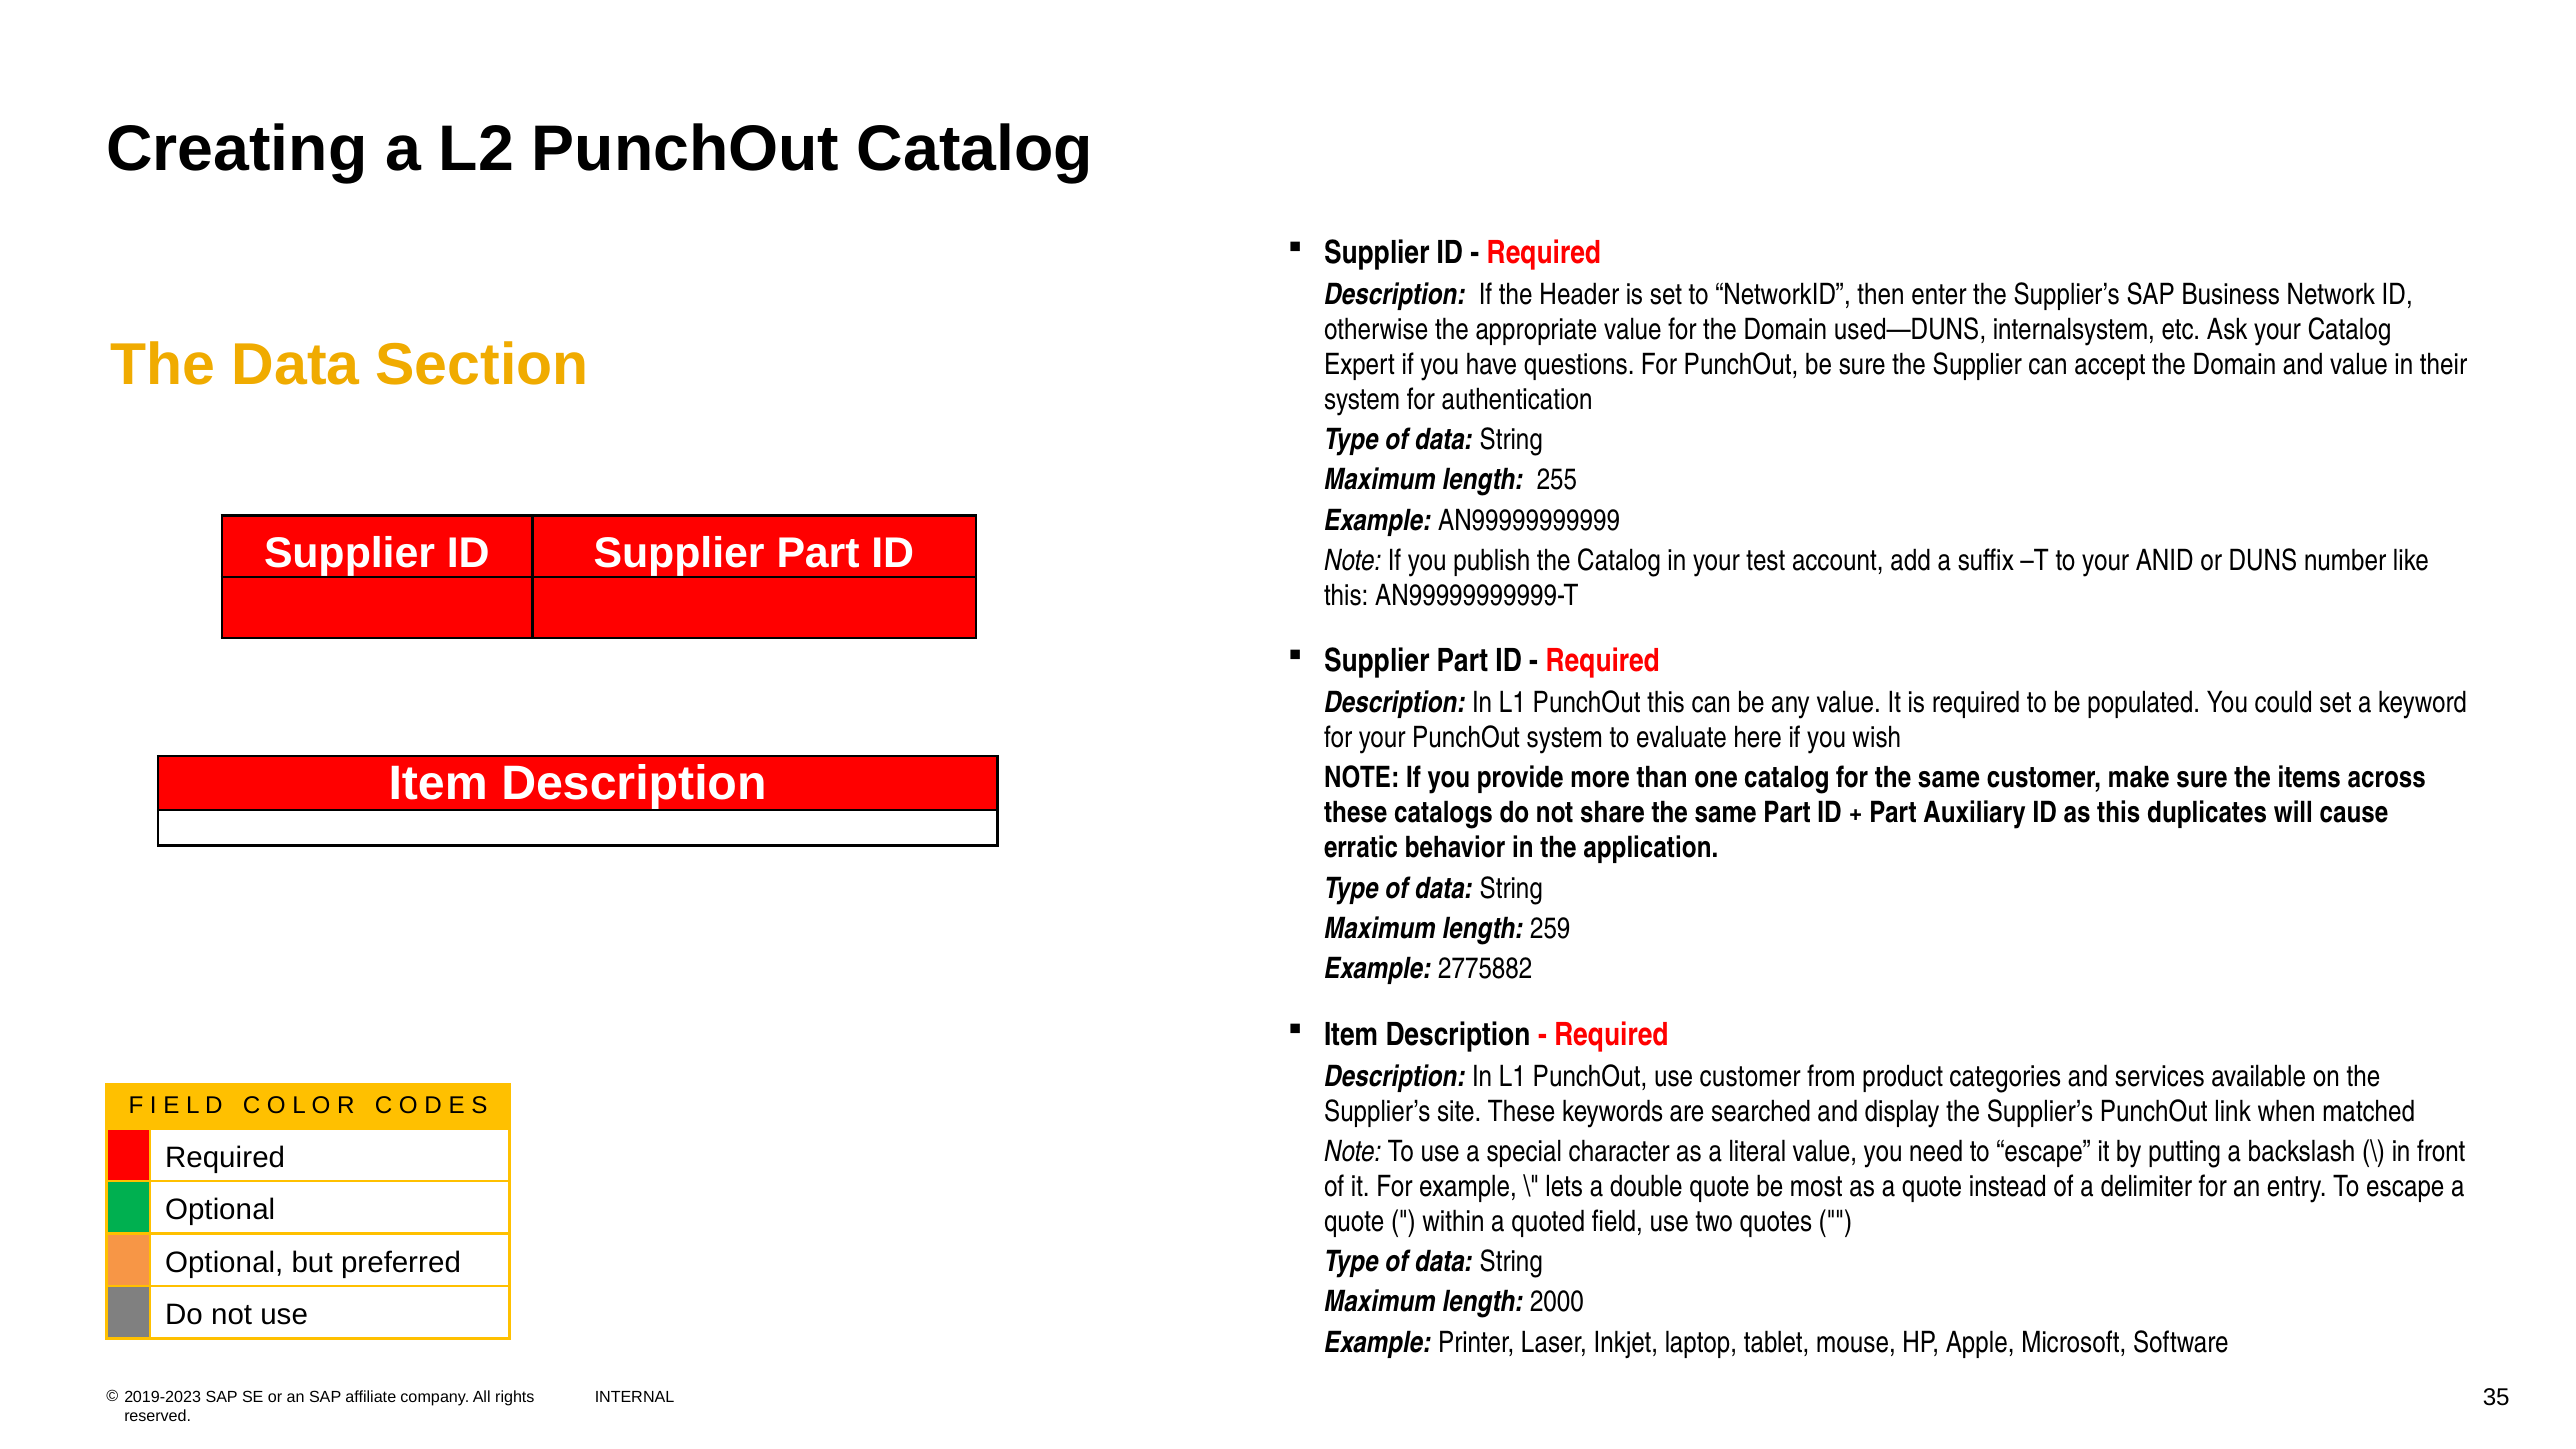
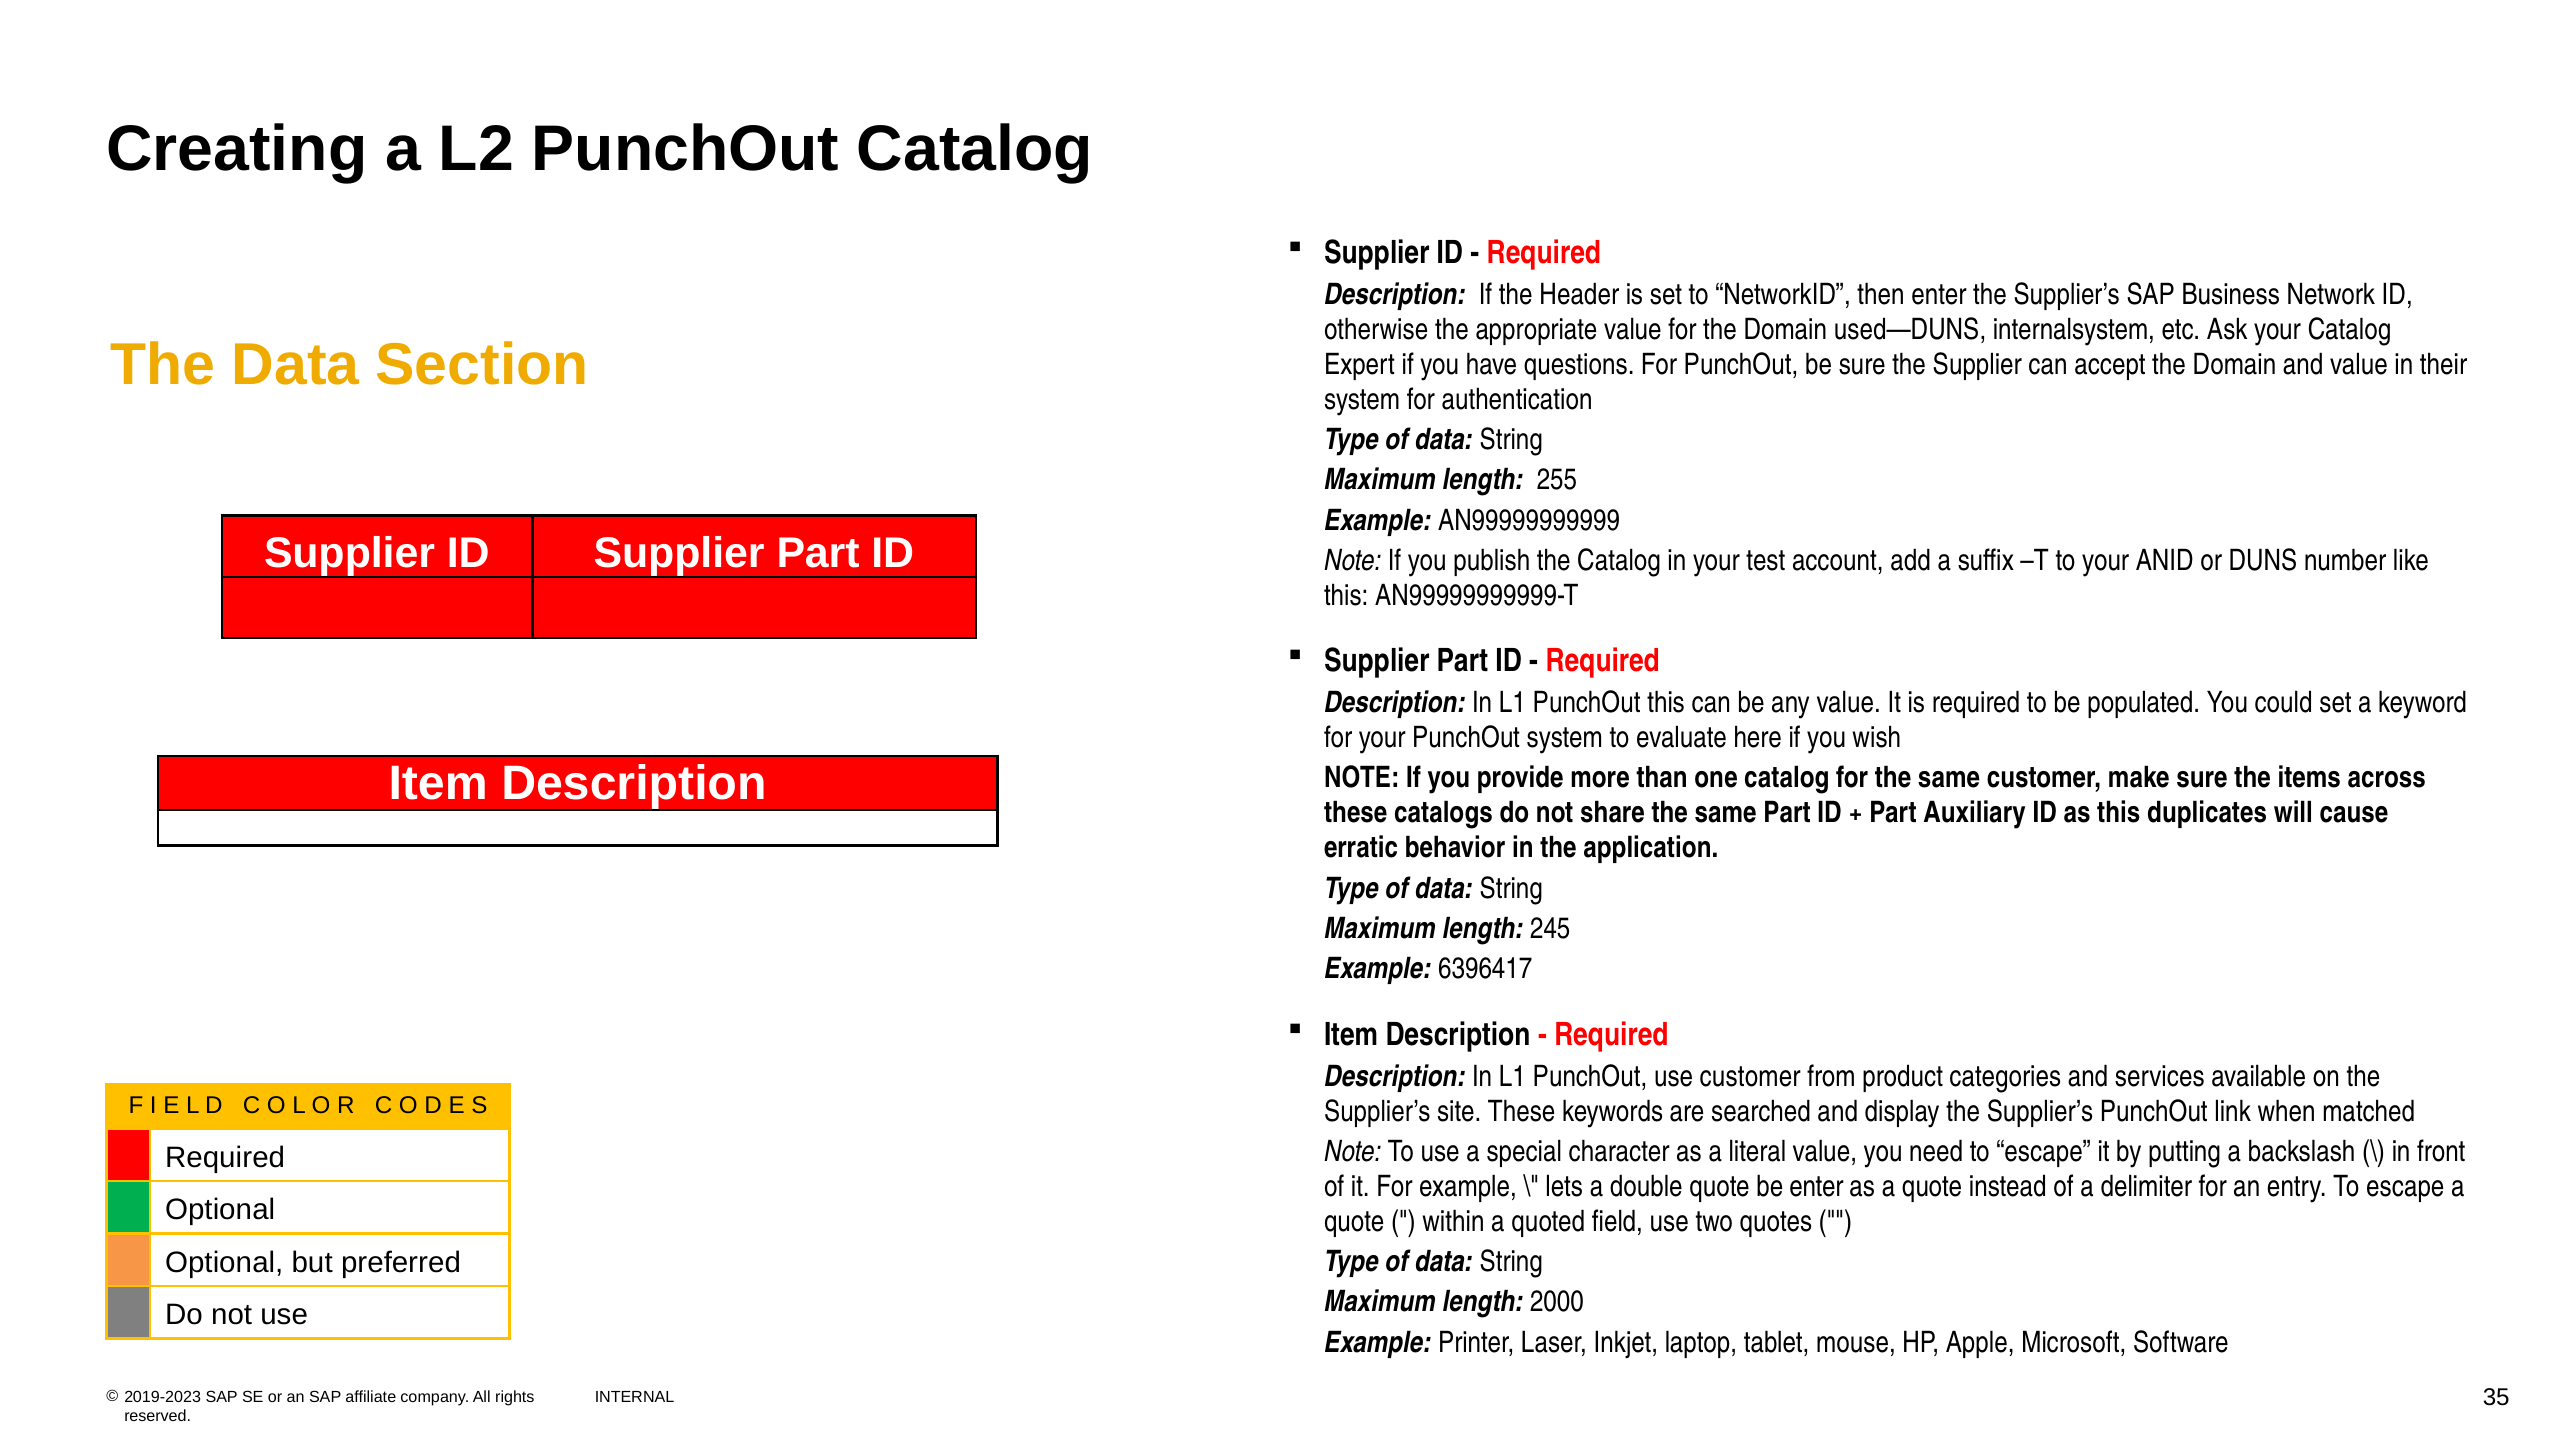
259: 259 -> 245
2775882: 2775882 -> 6396417
be most: most -> enter
